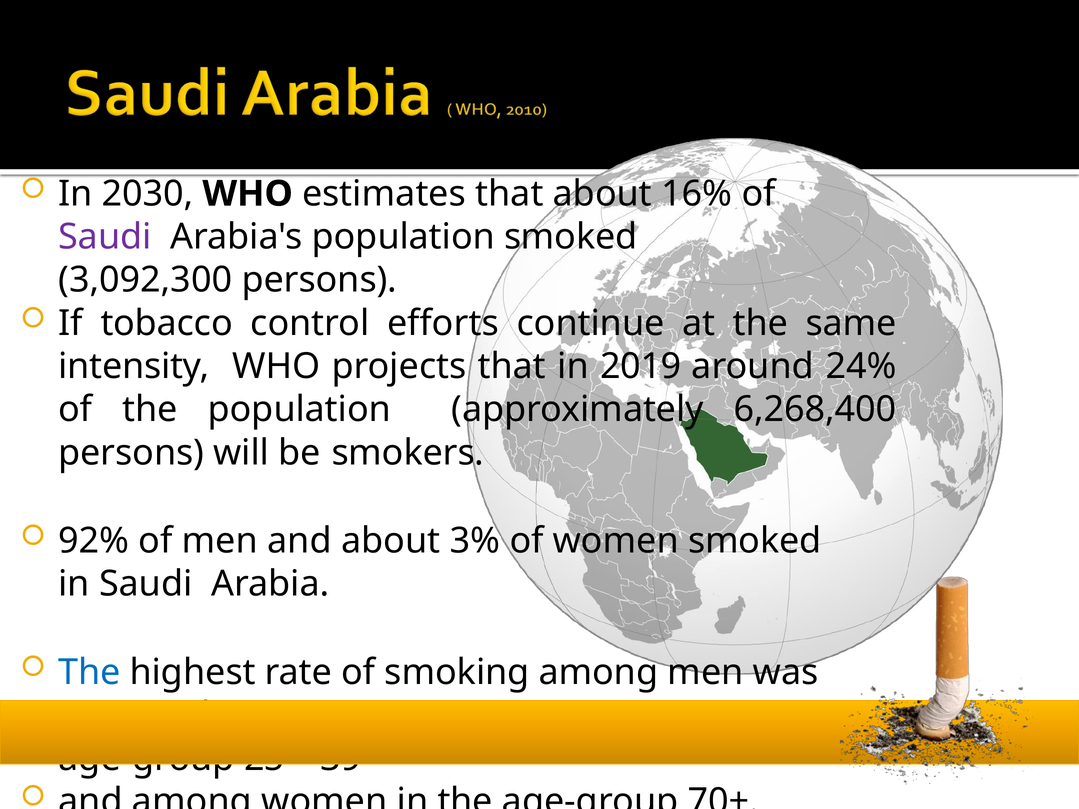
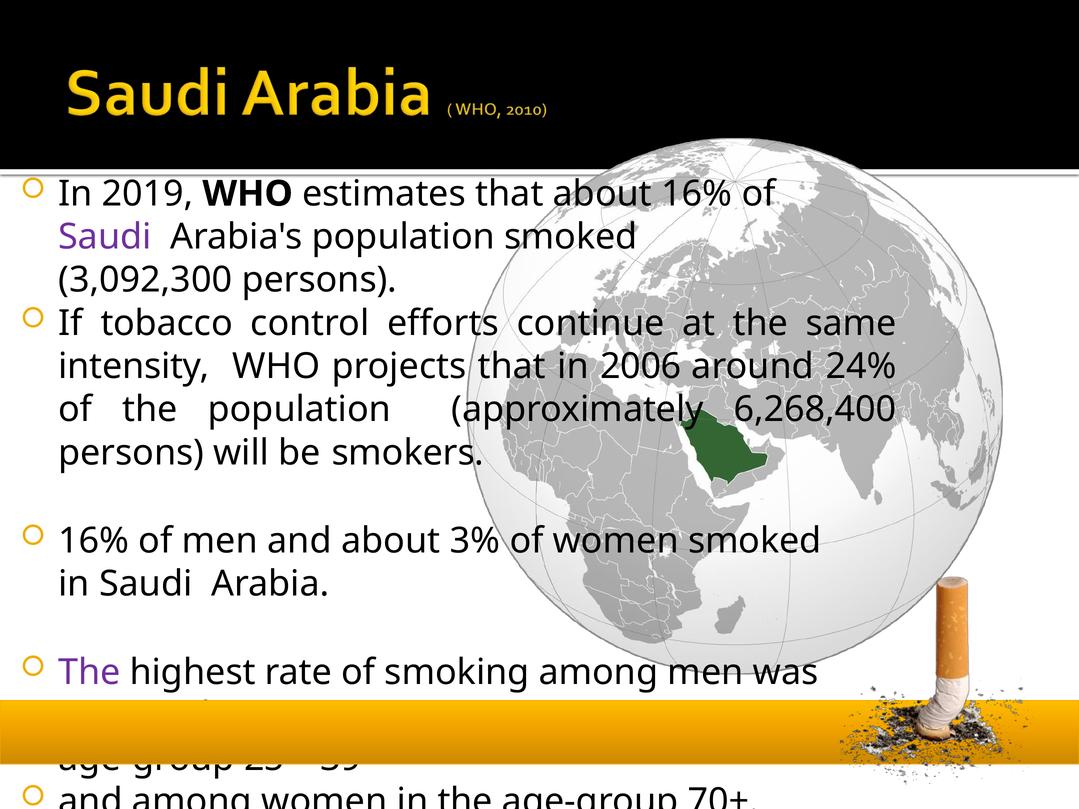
2030: 2030 -> 2019
2019: 2019 -> 2006
92% at (94, 541): 92% -> 16%
The at (89, 672) colour: blue -> purple
